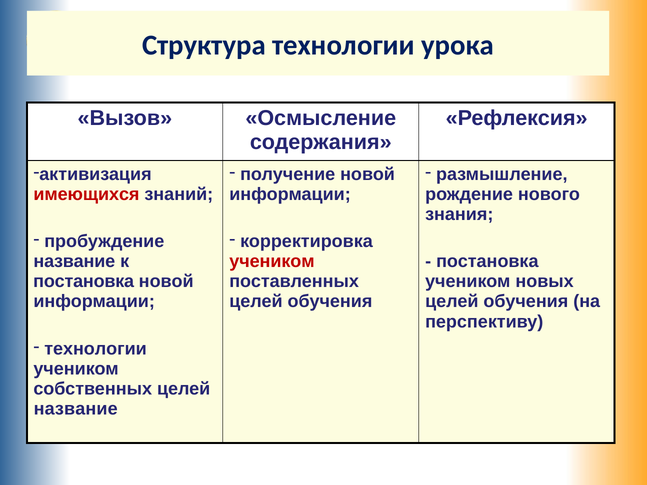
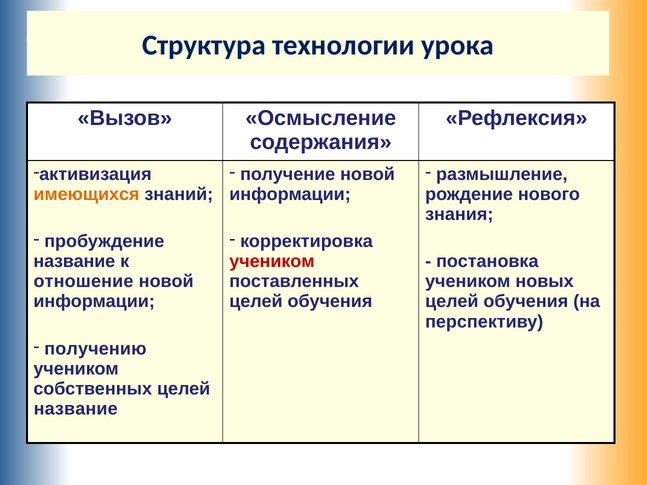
имеющихся colour: red -> orange
постановка at (84, 282): постановка -> отношение
технологии at (95, 349): технологии -> получению
